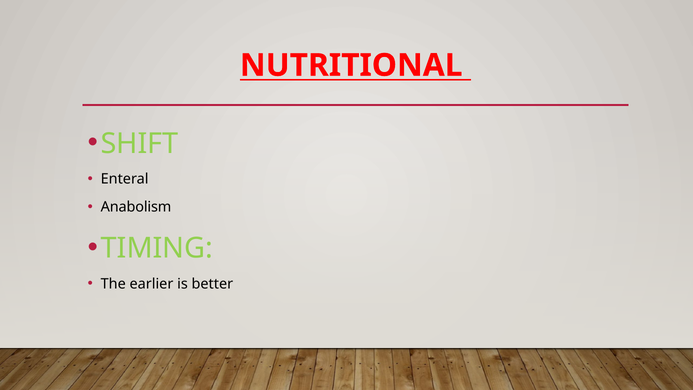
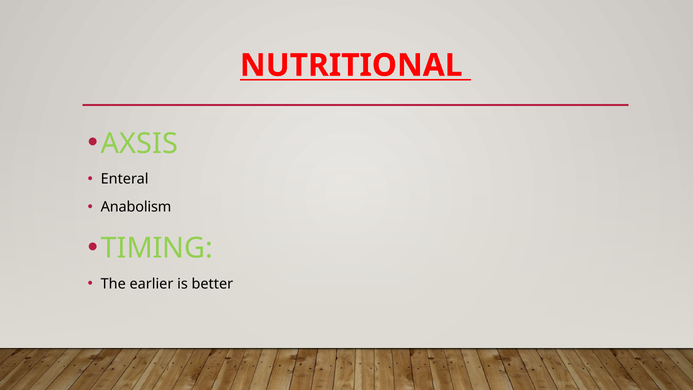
SHIFT: SHIFT -> AXSIS
